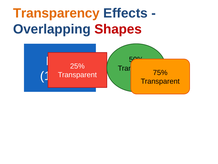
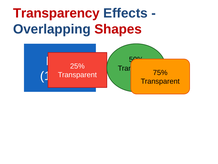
Transparency colour: orange -> red
